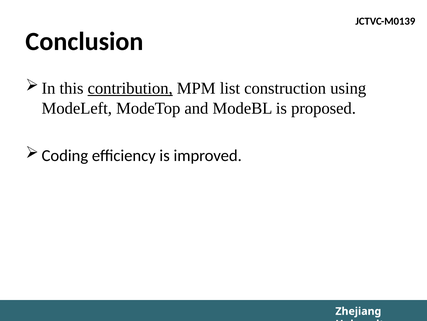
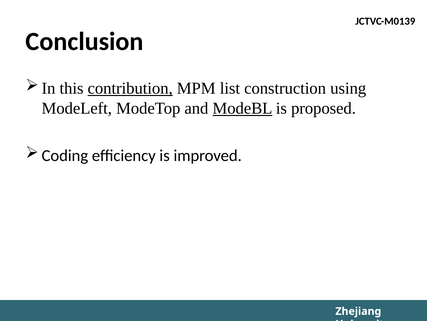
ModeBL underline: none -> present
